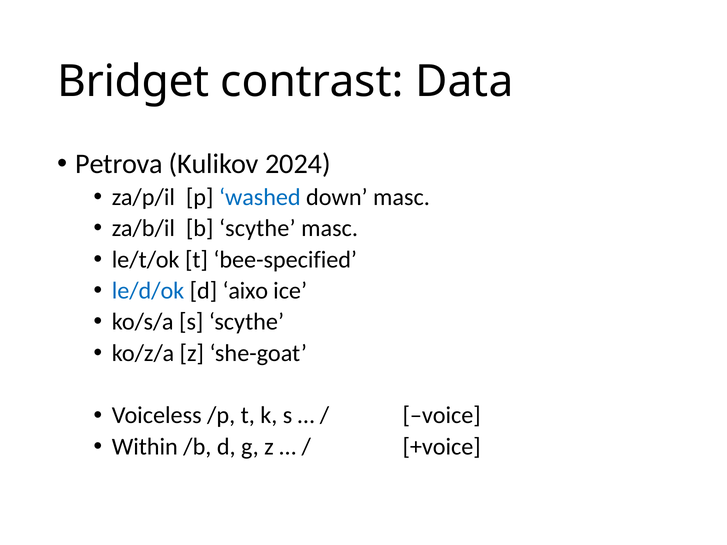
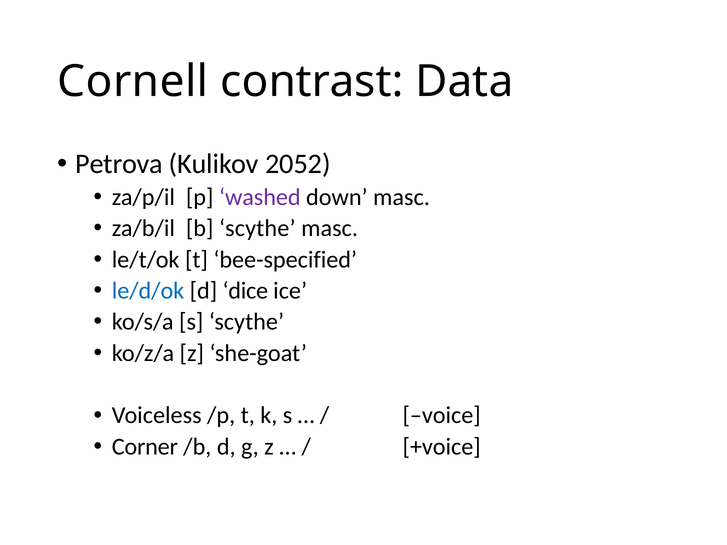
Bridget: Bridget -> Cornell
2024: 2024 -> 2052
washed colour: blue -> purple
aixo: aixo -> dice
Within: Within -> Corner
